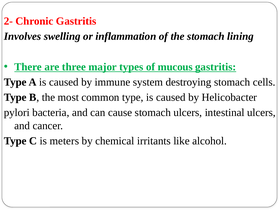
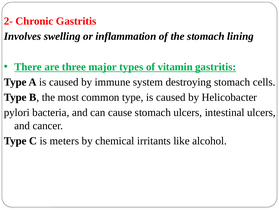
mucous: mucous -> vitamin
